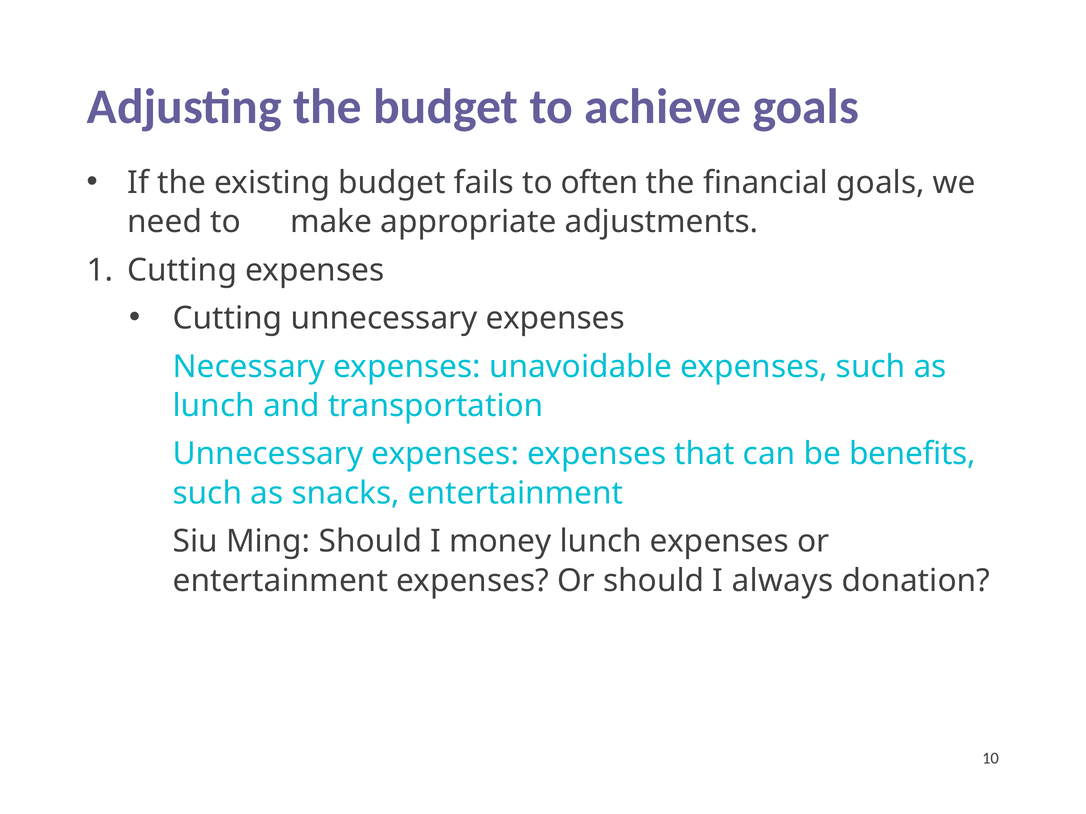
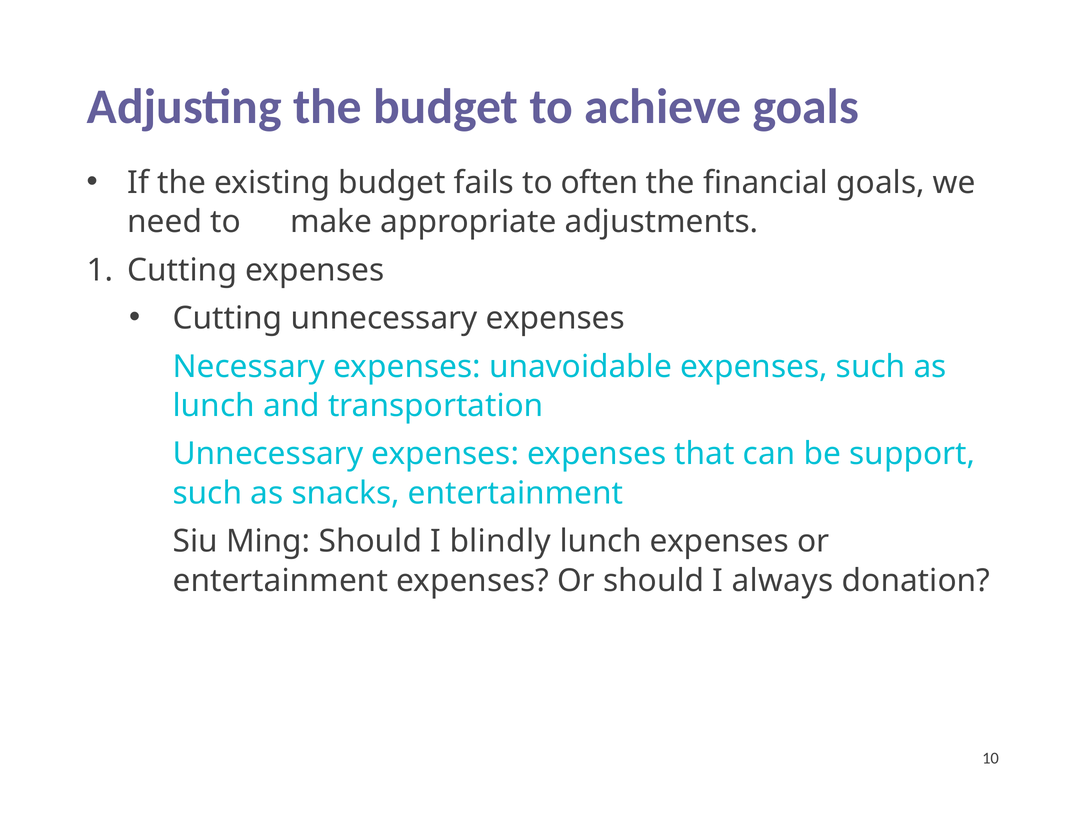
benefits: benefits -> support
money: money -> blindly
